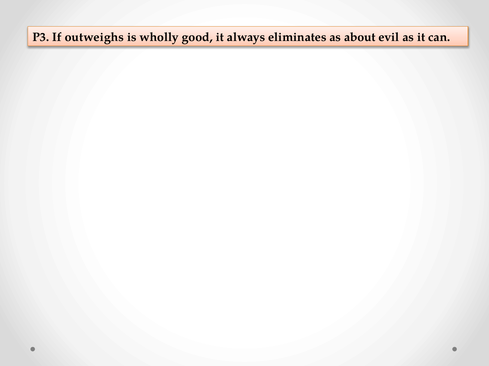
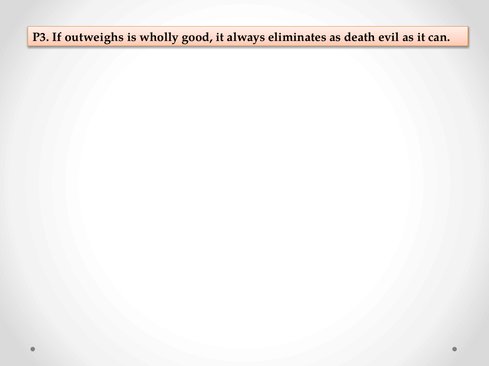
about: about -> death
